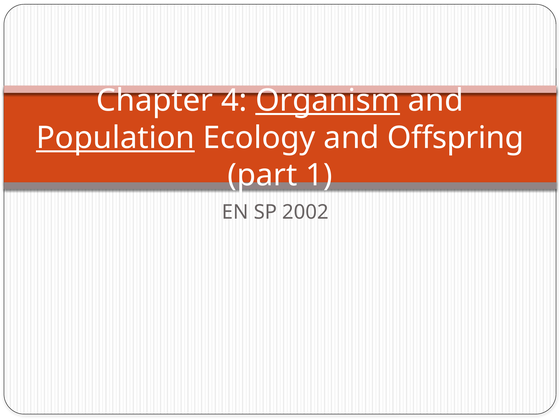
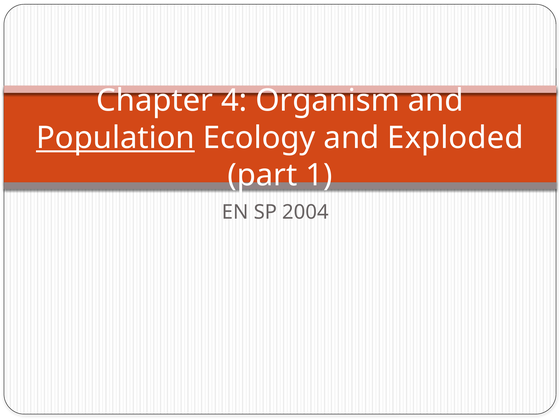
Organism underline: present -> none
Offspring: Offspring -> Exploded
2002: 2002 -> 2004
